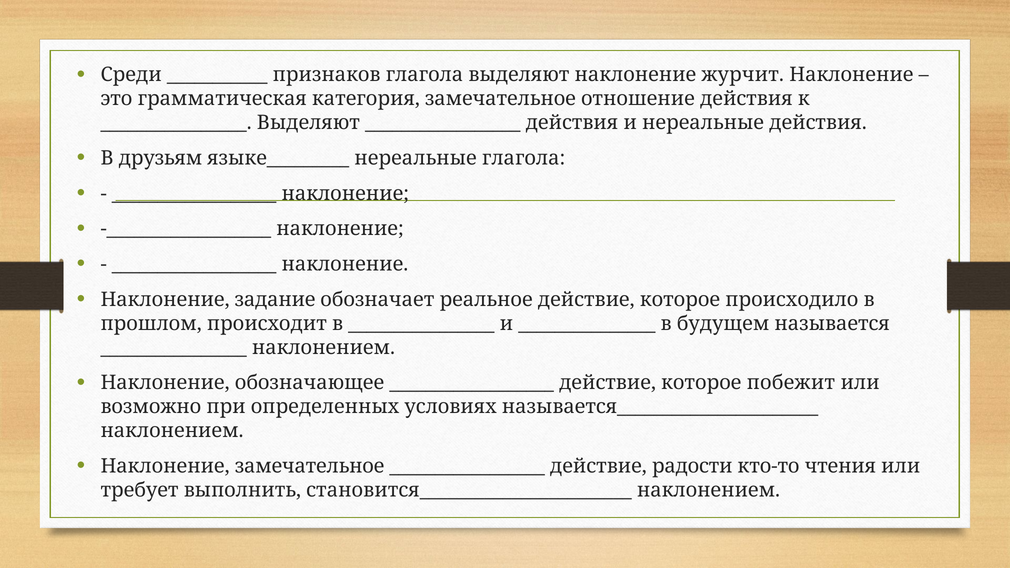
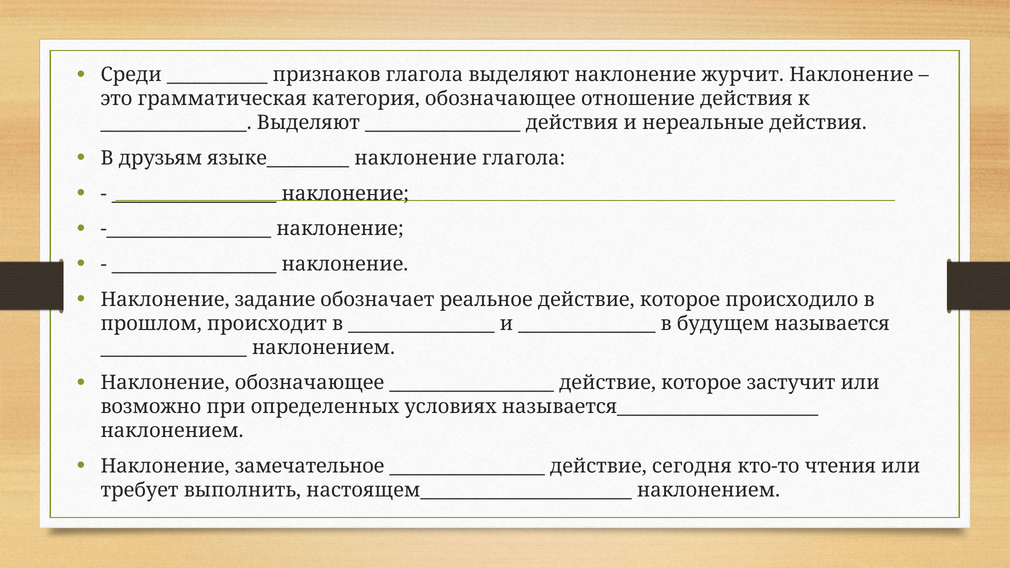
категория замечательное: замечательное -> обозначающее
языке_________ нереальные: нереальные -> наклонение
побежит: побежит -> застучит
радости: радости -> сегодня
становится_______________________: становится_______________________ -> настоящем_______________________
